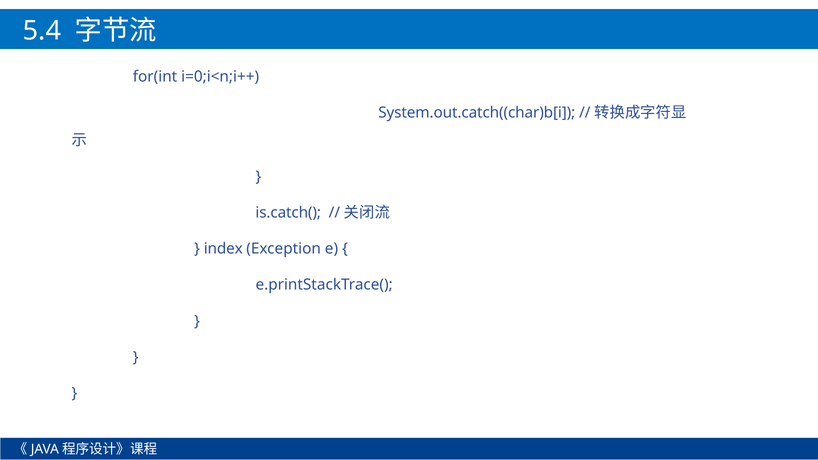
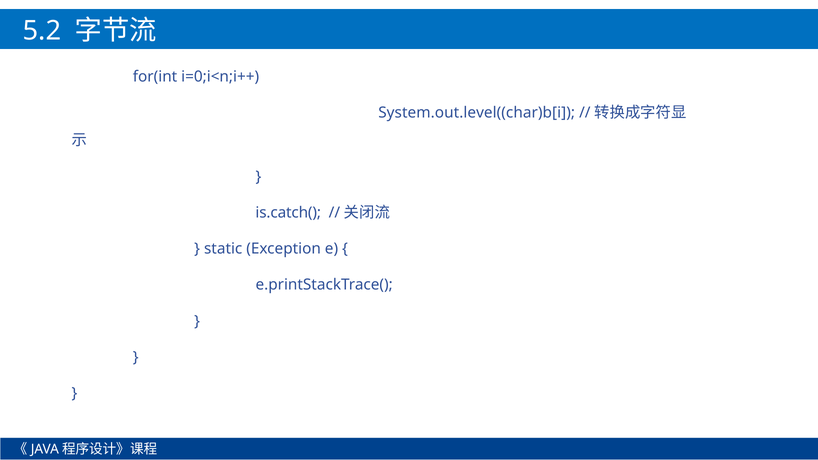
5.4: 5.4 -> 5.2
System.out.catch((char)b[i: System.out.catch((char)b[i -> System.out.level((char)b[i
index: index -> static
